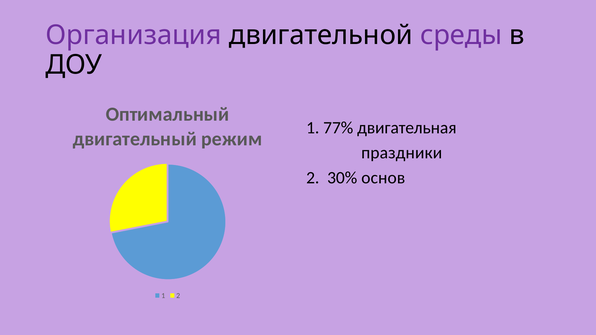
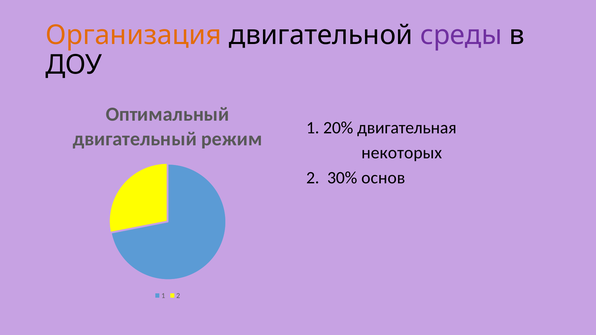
Организация colour: purple -> orange
77%: 77% -> 20%
праздники: праздники -> некоторых
